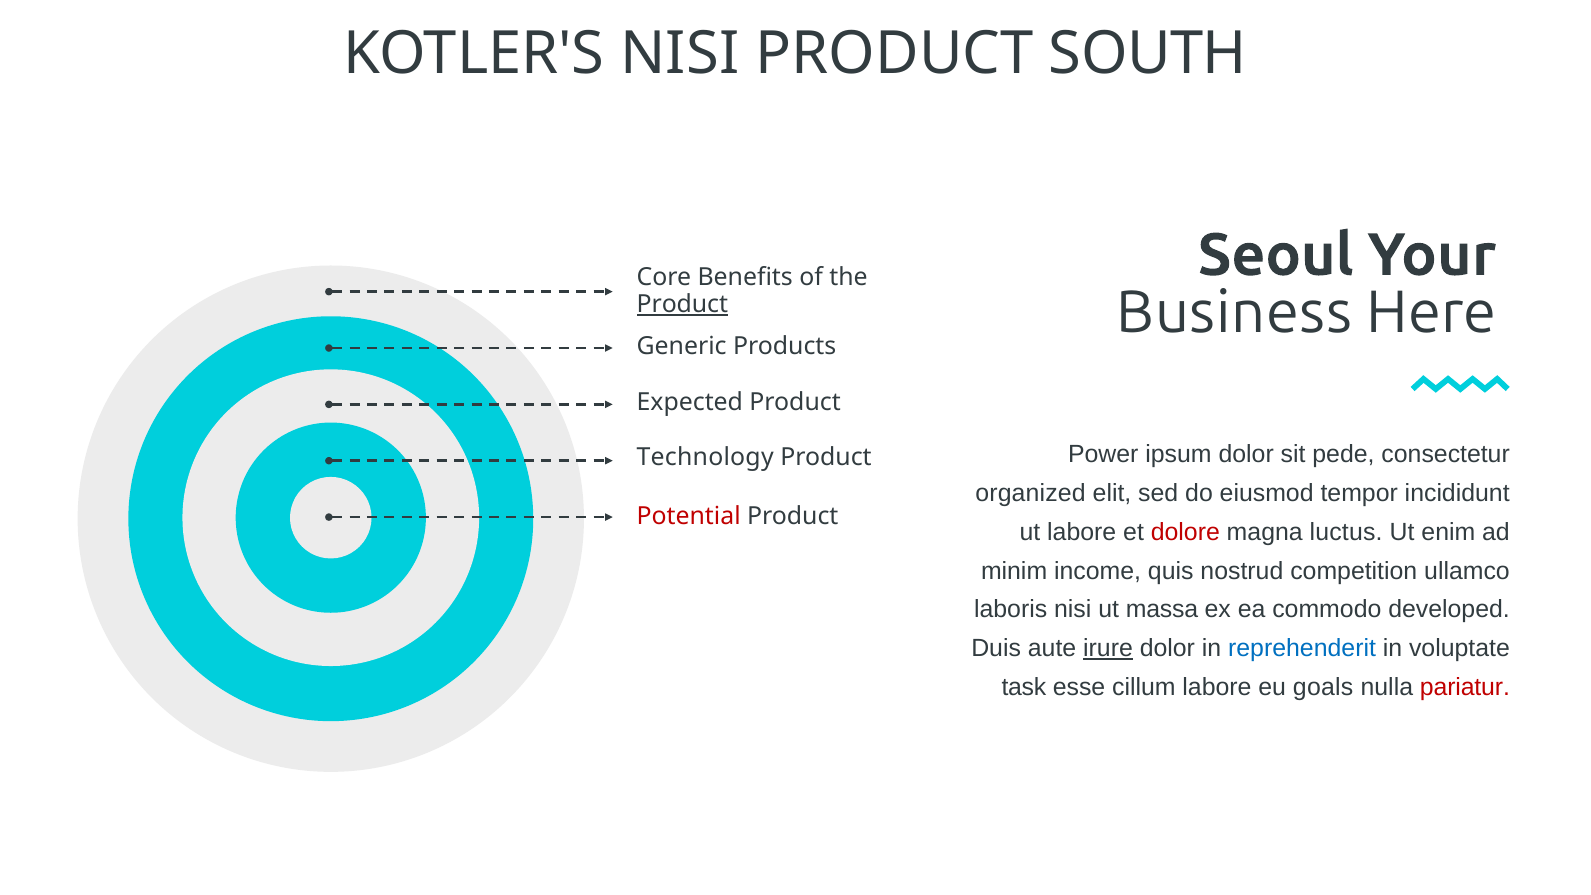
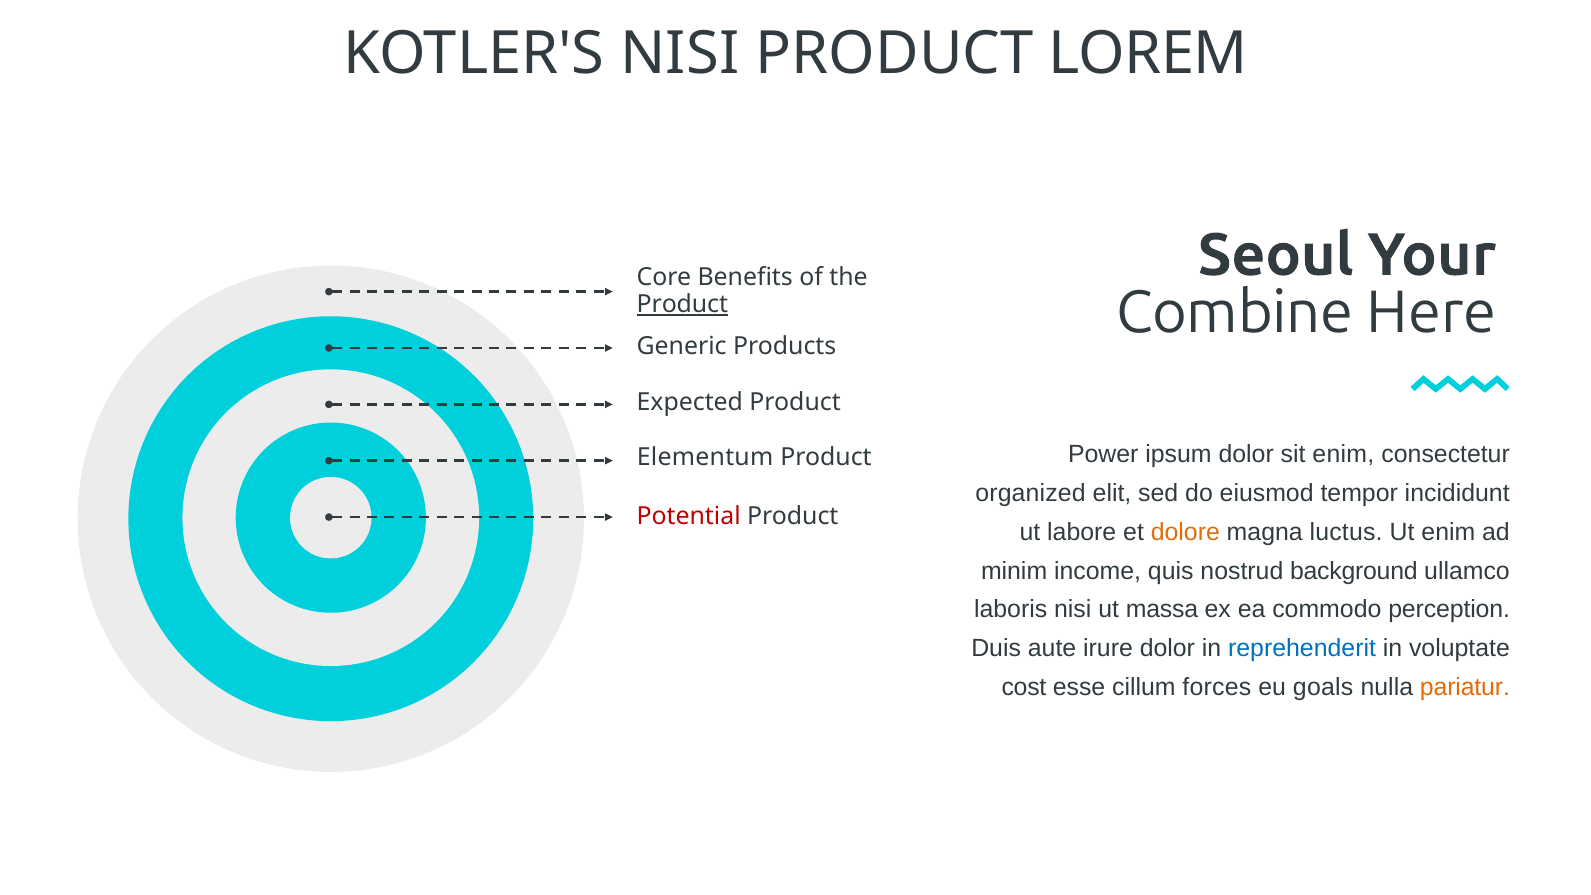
SOUTH: SOUTH -> LOREM
Business: Business -> Combine
sit pede: pede -> enim
Technology: Technology -> Elementum
dolore colour: red -> orange
competition: competition -> background
developed: developed -> perception
irure underline: present -> none
task: task -> cost
cillum labore: labore -> forces
pariatur colour: red -> orange
